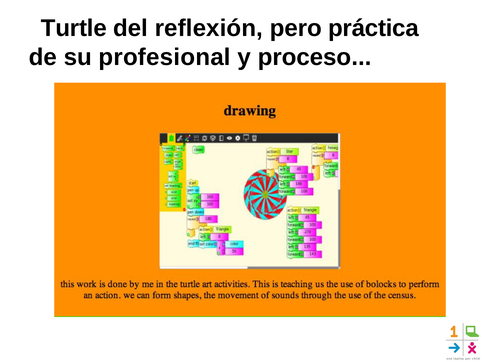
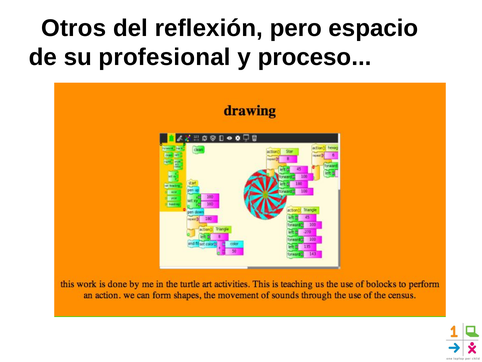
Turtle: Turtle -> Otros
práctica: práctica -> espacio
